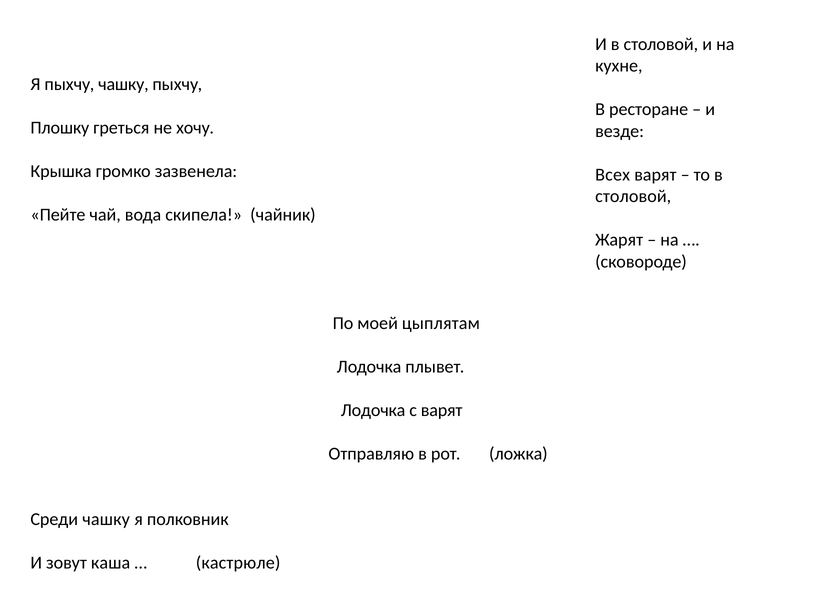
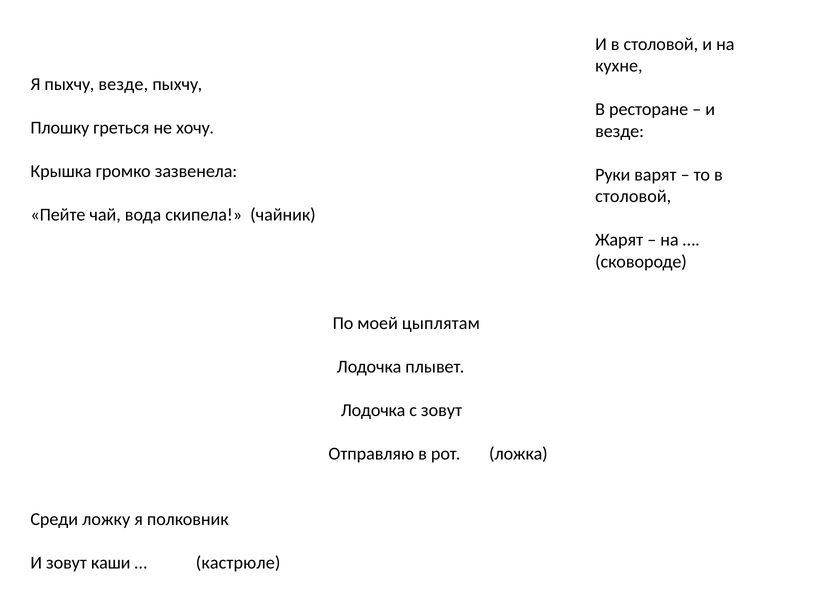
пыхчу чашку: чашку -> везде
Всех: Всех -> Руки
с варят: варят -> зовут
Среди чашку: чашку -> ложку
каша: каша -> каши
